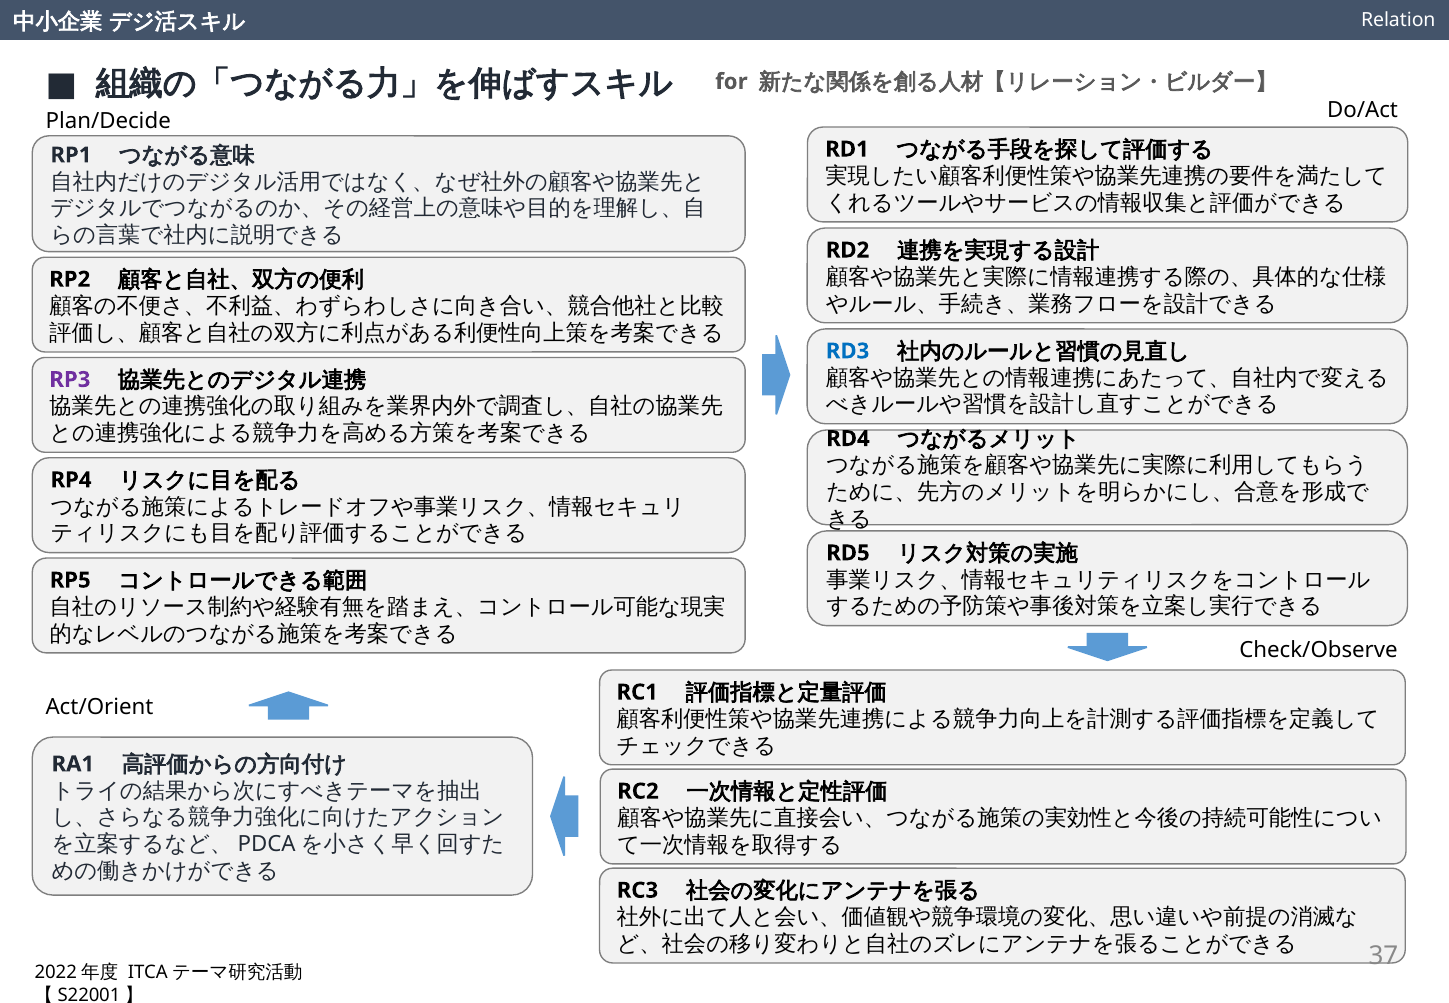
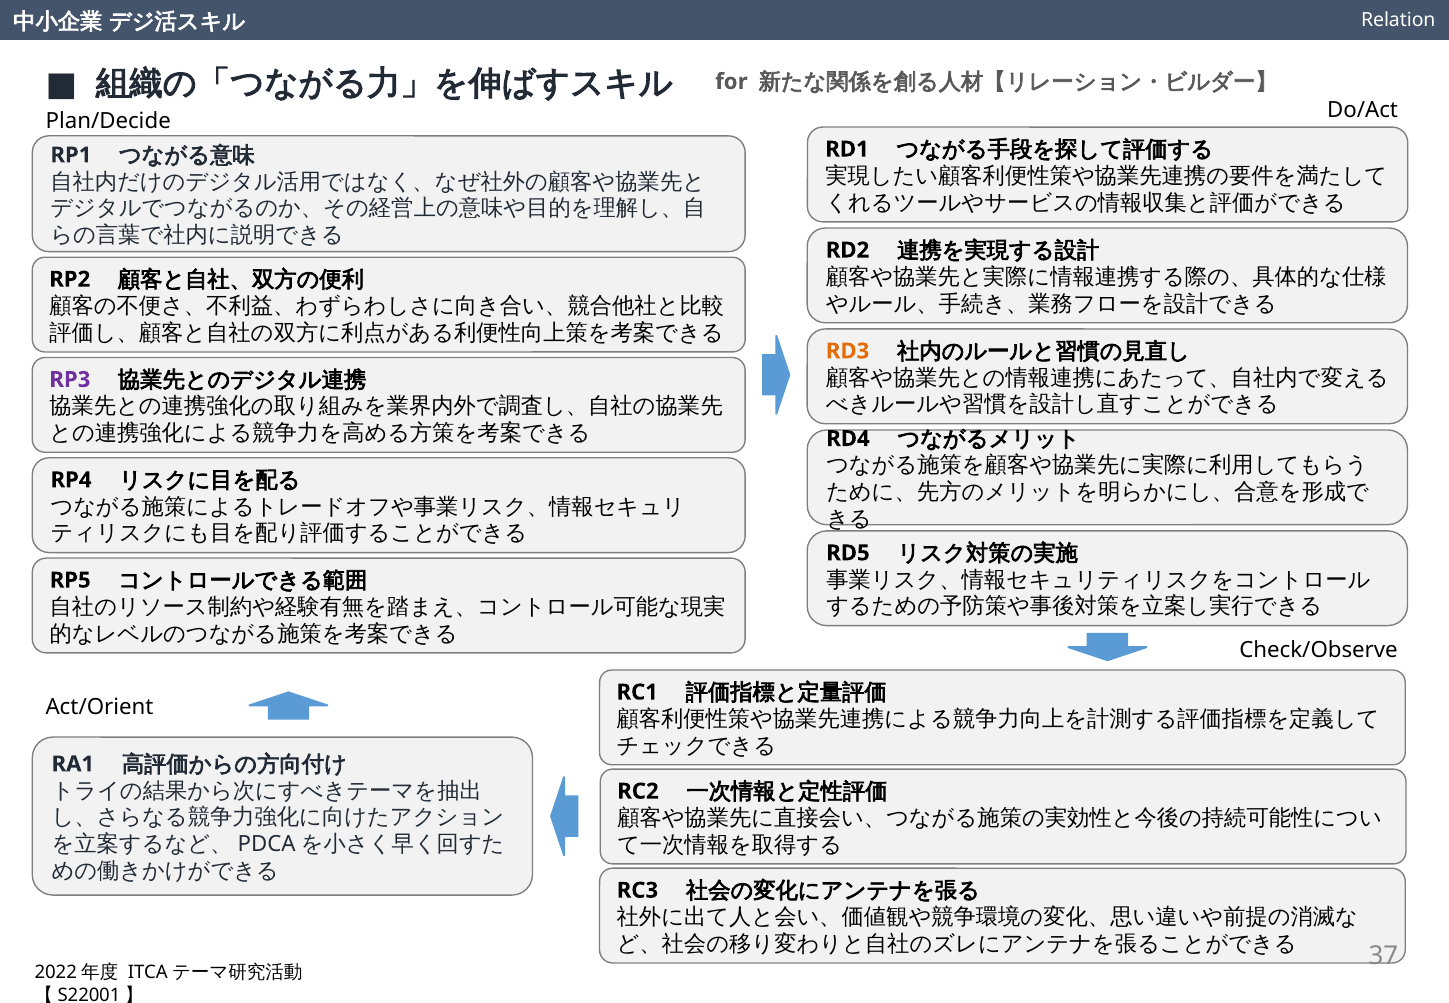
RD3 colour: blue -> orange
